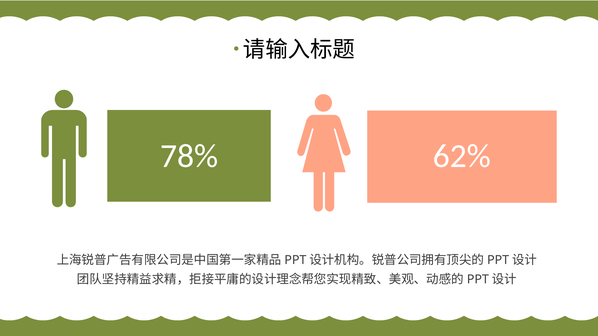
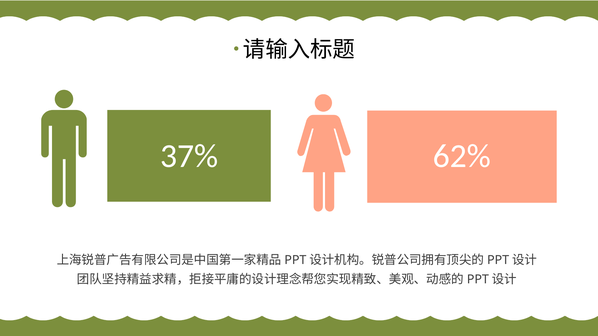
78%: 78% -> 37%
